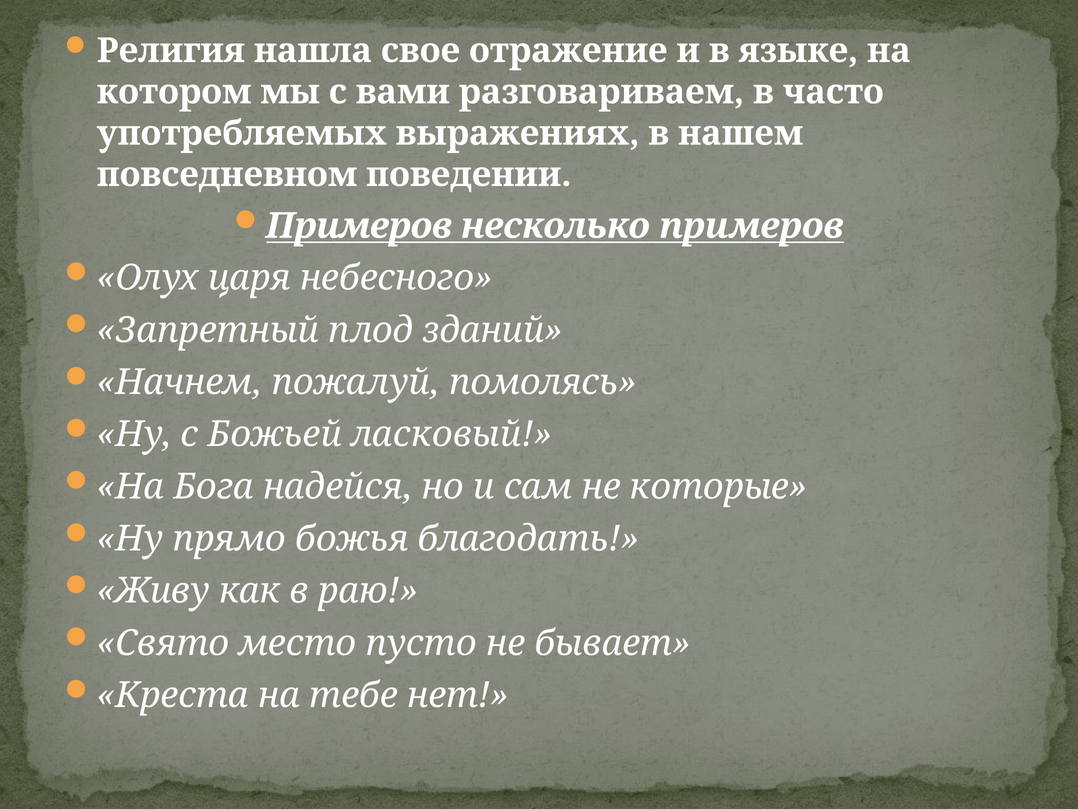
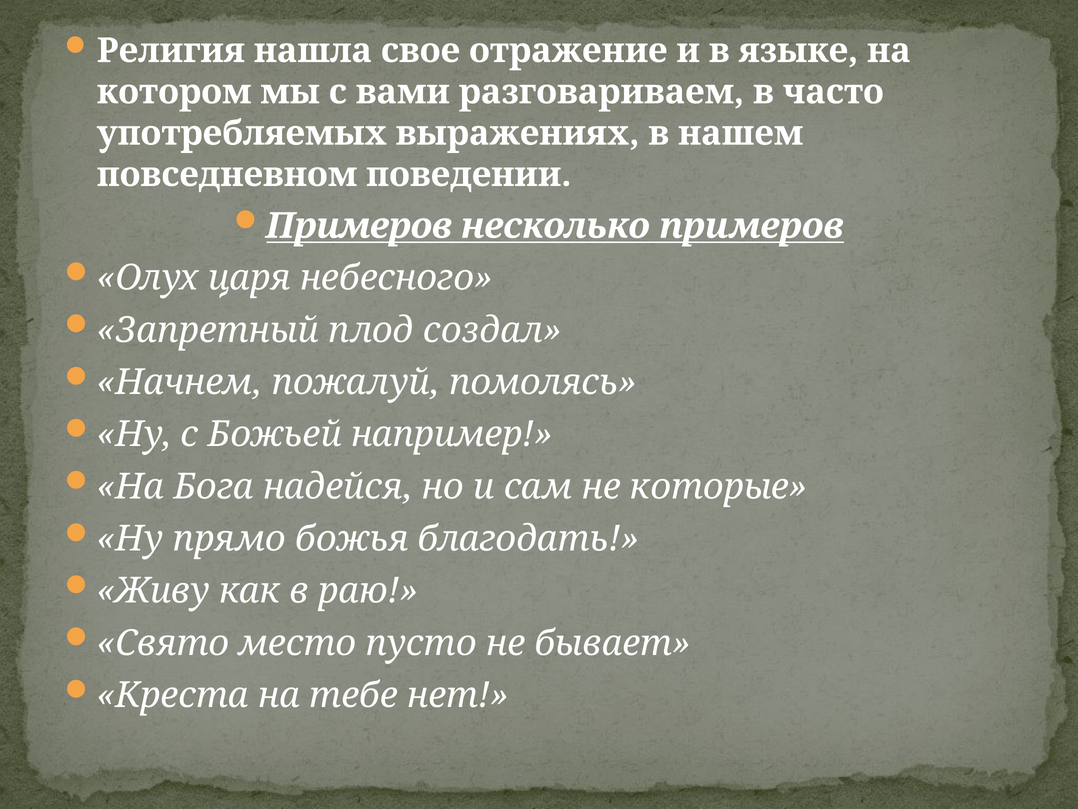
зданий: зданий -> создал
ласковый: ласковый -> например
